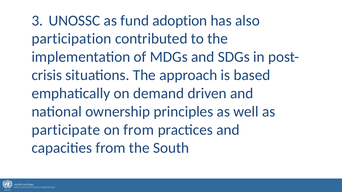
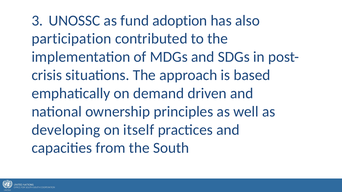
participate: participate -> developing
on from: from -> itself
